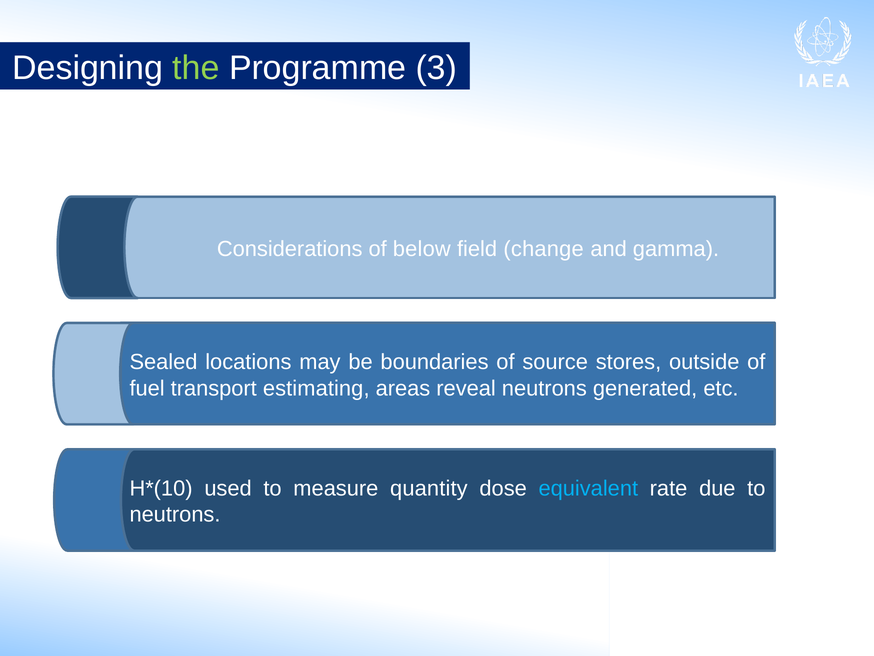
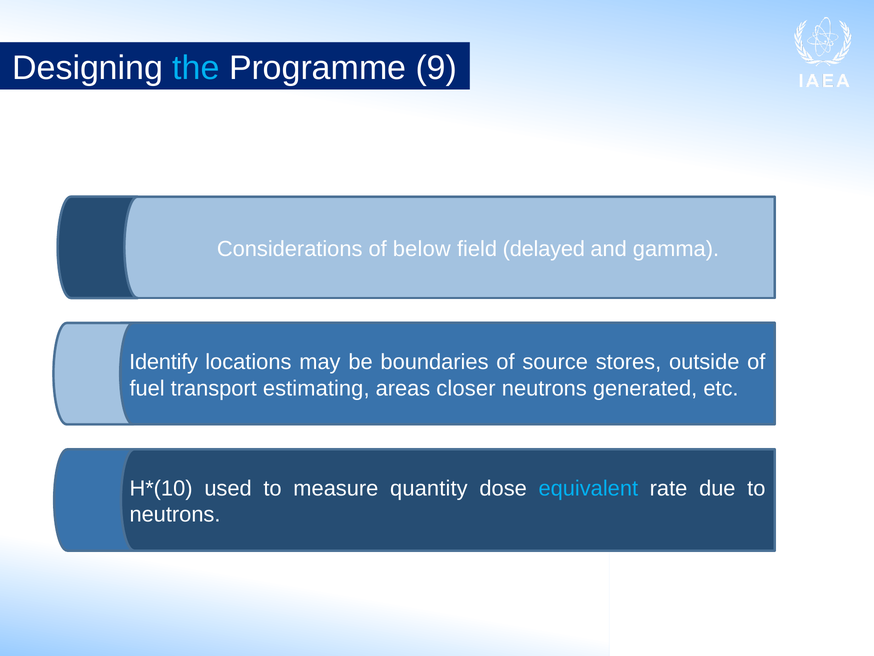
the colour: light green -> light blue
3: 3 -> 9
change: change -> delayed
Sealed: Sealed -> Identify
reveal: reveal -> closer
